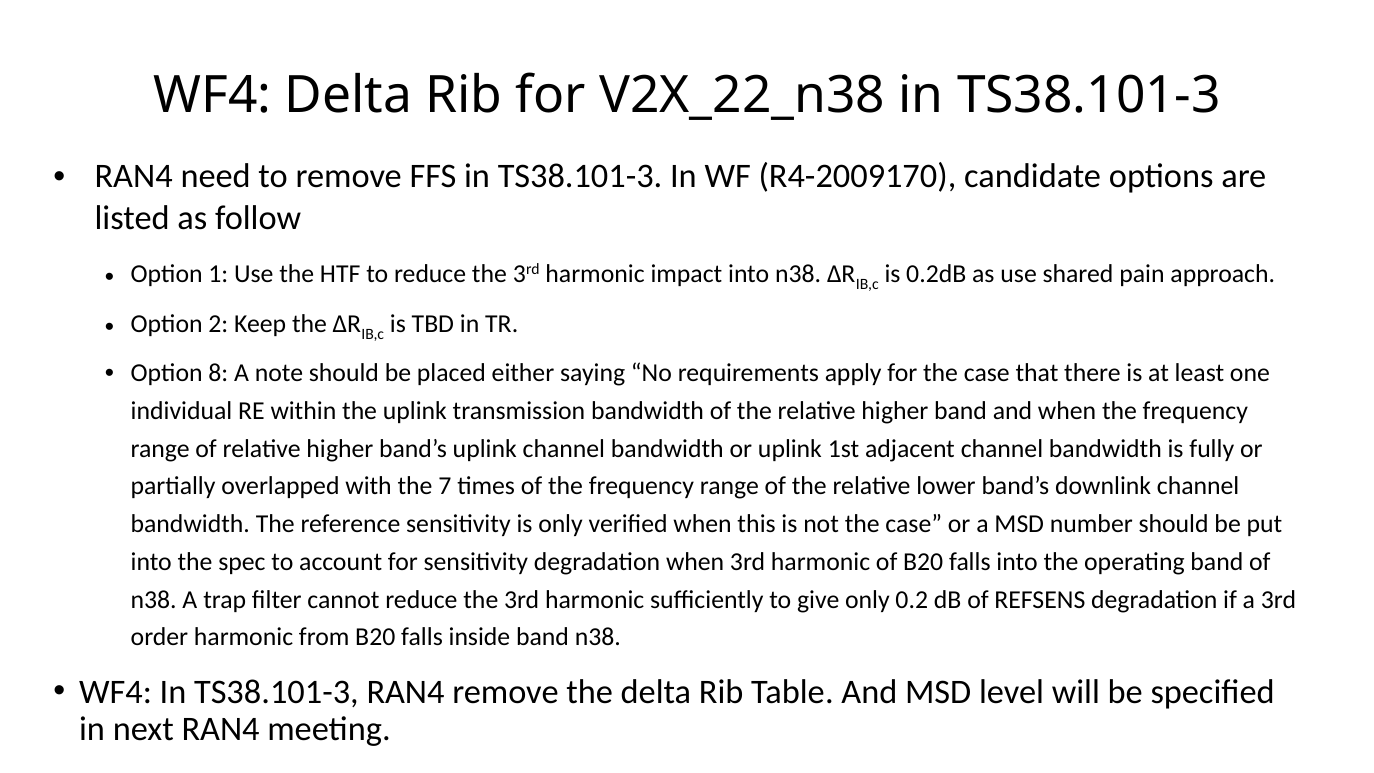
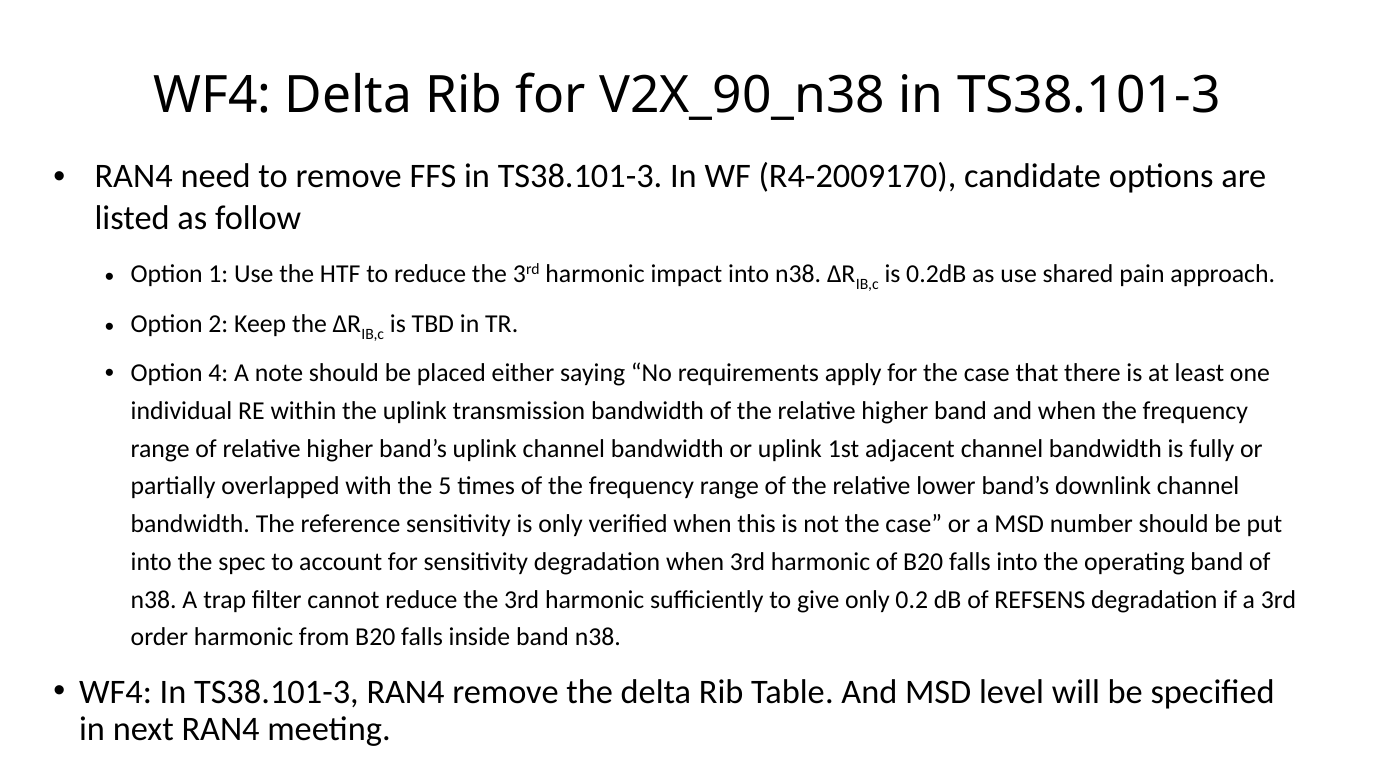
V2X_22_n38: V2X_22_n38 -> V2X_90_n38
8: 8 -> 4
7: 7 -> 5
